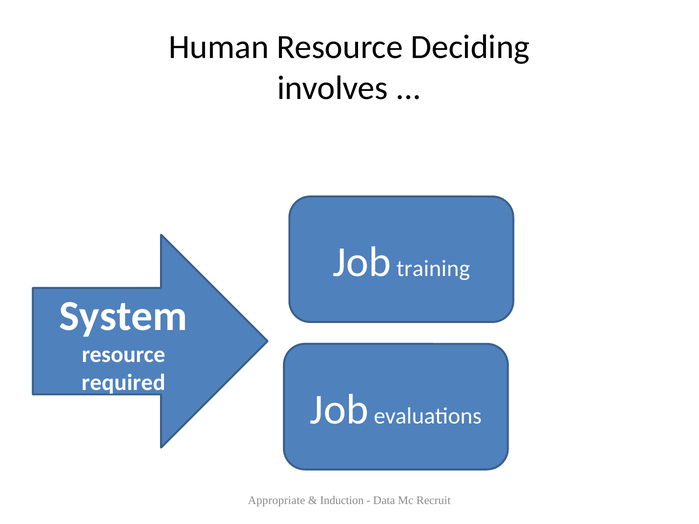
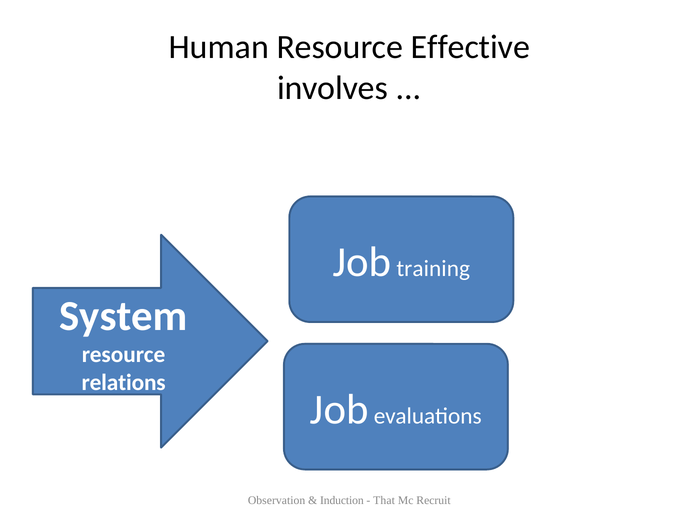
Deciding: Deciding -> Effective
required: required -> relations
Appropriate: Appropriate -> Observation
Data: Data -> That
